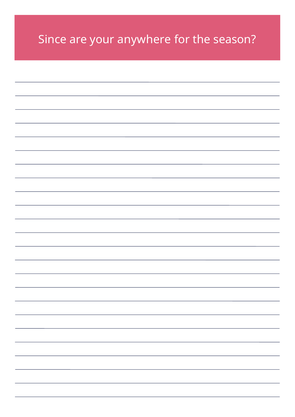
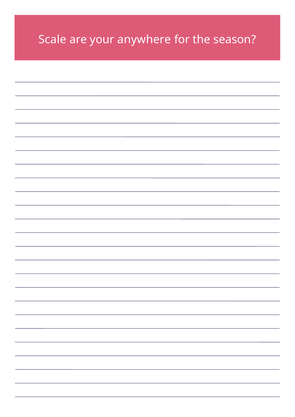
Since: Since -> Scale
